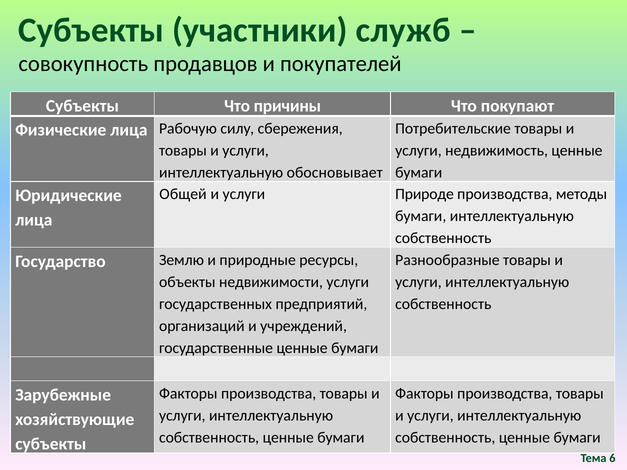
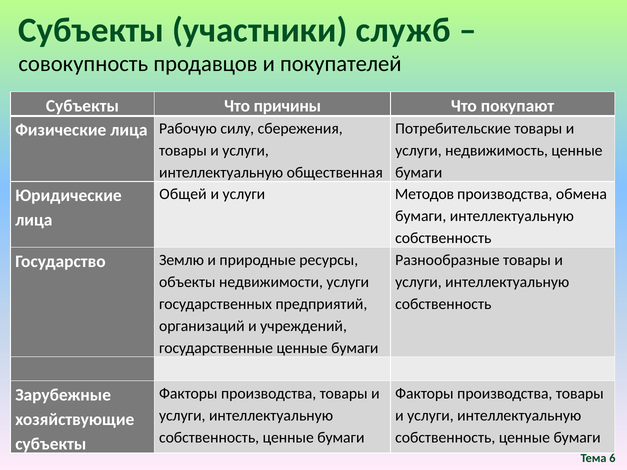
обосновывает: обосновывает -> общественная
Природе: Природе -> Методов
методы: методы -> обмена
